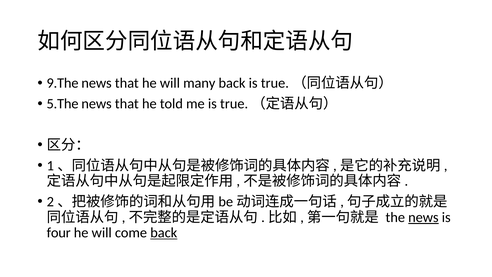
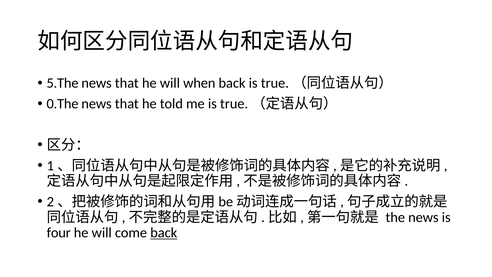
9.The: 9.The -> 5.The
many: many -> when
5.The: 5.The -> 0.The
news at (423, 217) underline: present -> none
